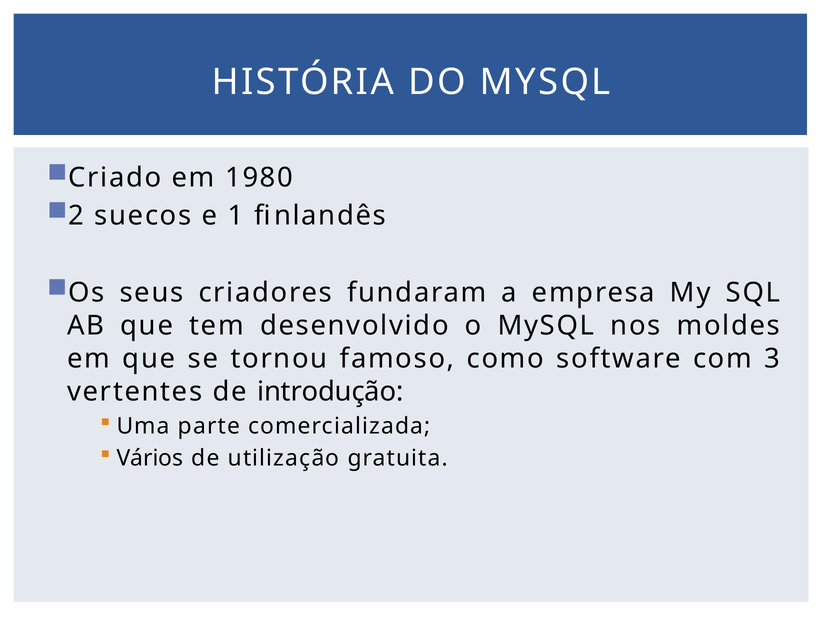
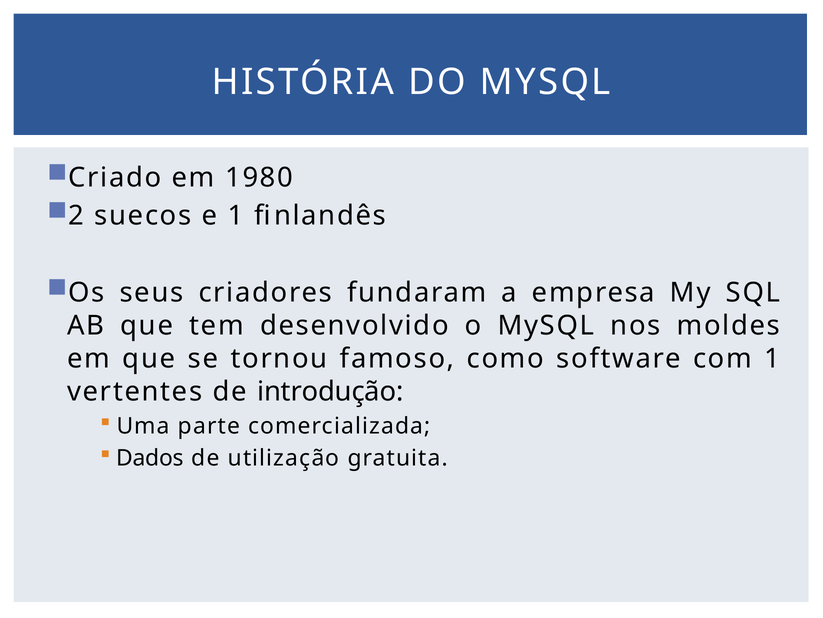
com 3: 3 -> 1
Vários: Vários -> Dados
